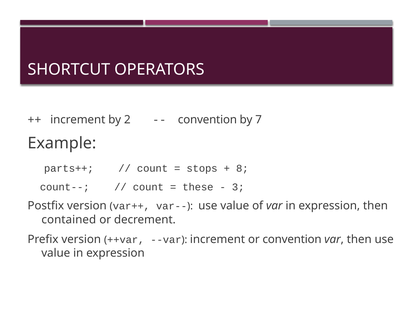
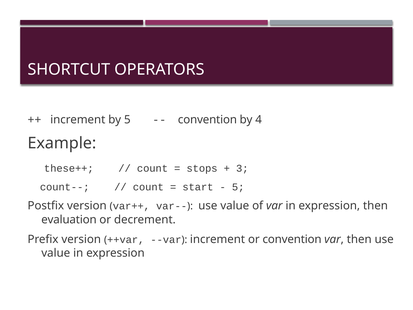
by 2: 2 -> 5
7: 7 -> 4
parts++: parts++ -> these++
8: 8 -> 3
these: these -> start
3 at (238, 187): 3 -> 5
contained: contained -> evaluation
